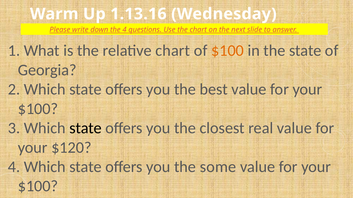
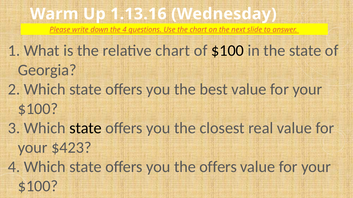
$100 at (228, 51) colour: orange -> black
$120: $120 -> $423
the some: some -> offers
